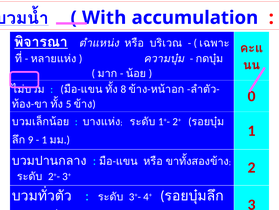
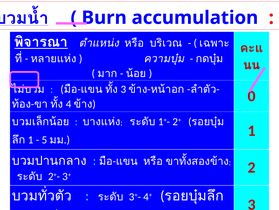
With: With -> Burn
8 at (123, 89): 8 -> 3
5: 5 -> 4
9 at (31, 139): 9 -> 1
1 at (44, 139): 1 -> 5
